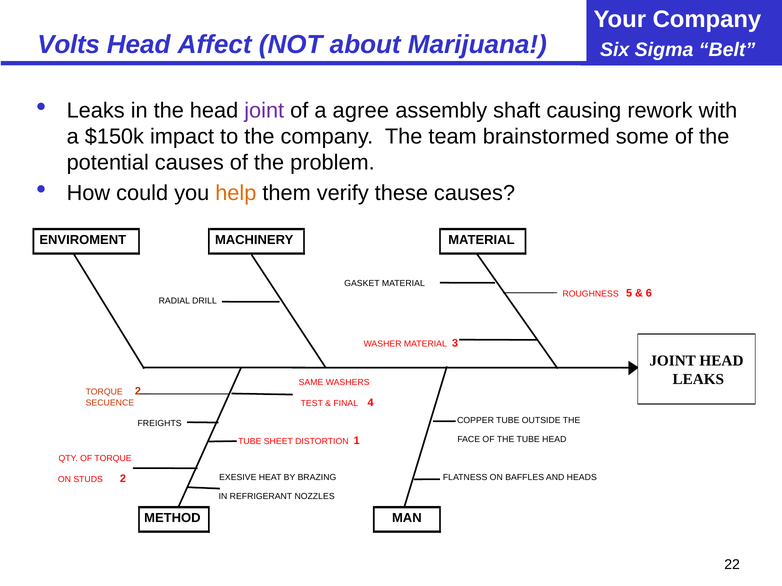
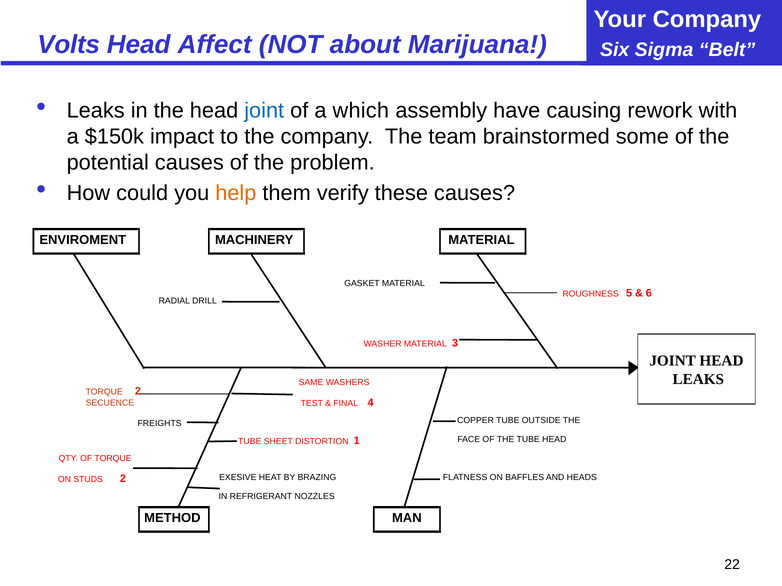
joint at (264, 111) colour: purple -> blue
agree: agree -> which
shaft: shaft -> have
